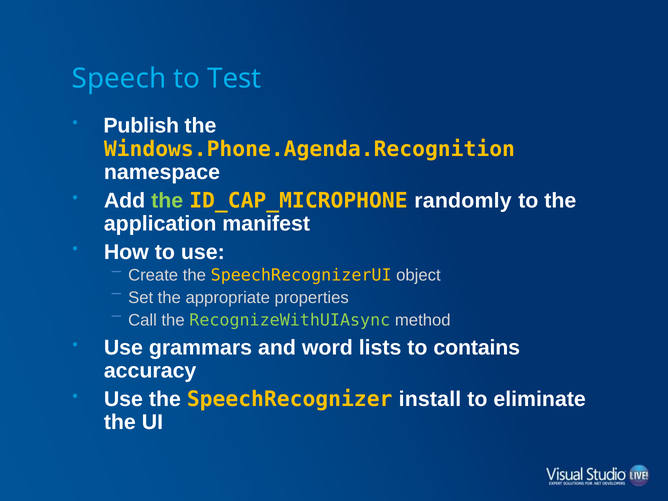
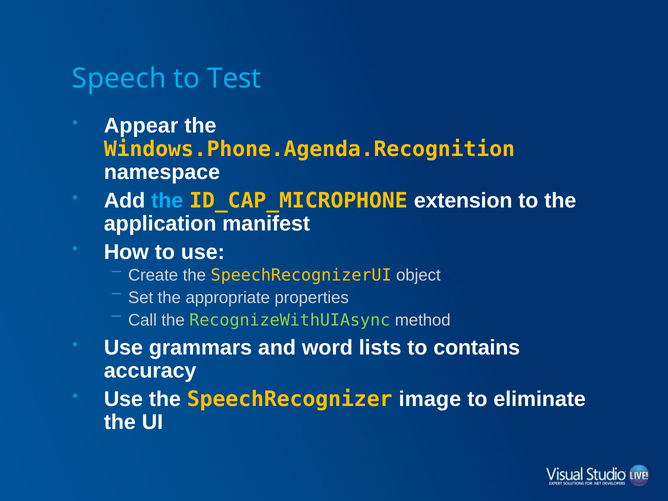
Publish: Publish -> Appear
the at (167, 200) colour: light green -> light blue
randomly: randomly -> extension
install: install -> image
